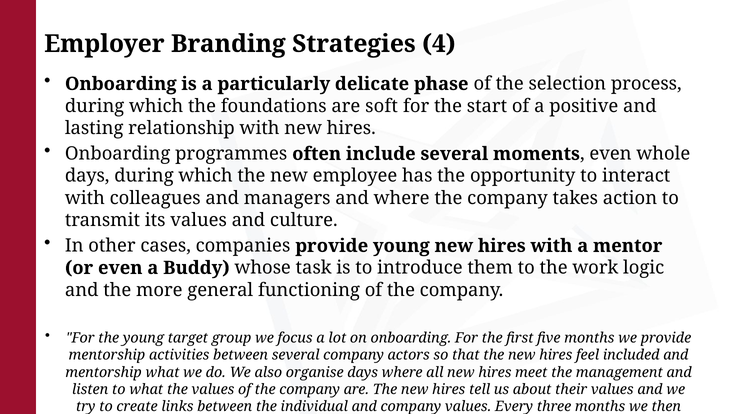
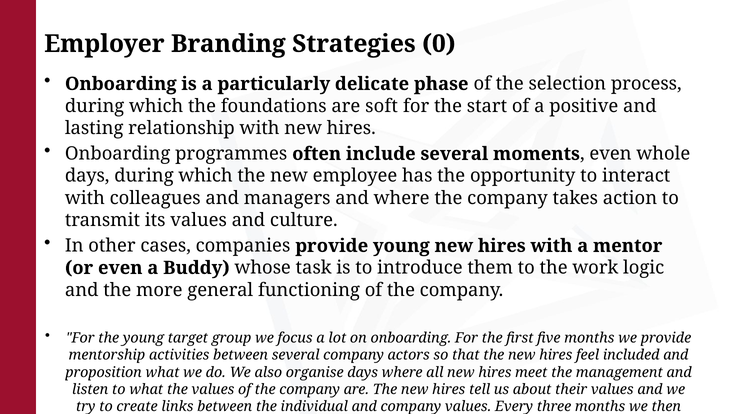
4: 4 -> 0
mentorship at (104, 373): mentorship -> proposition
